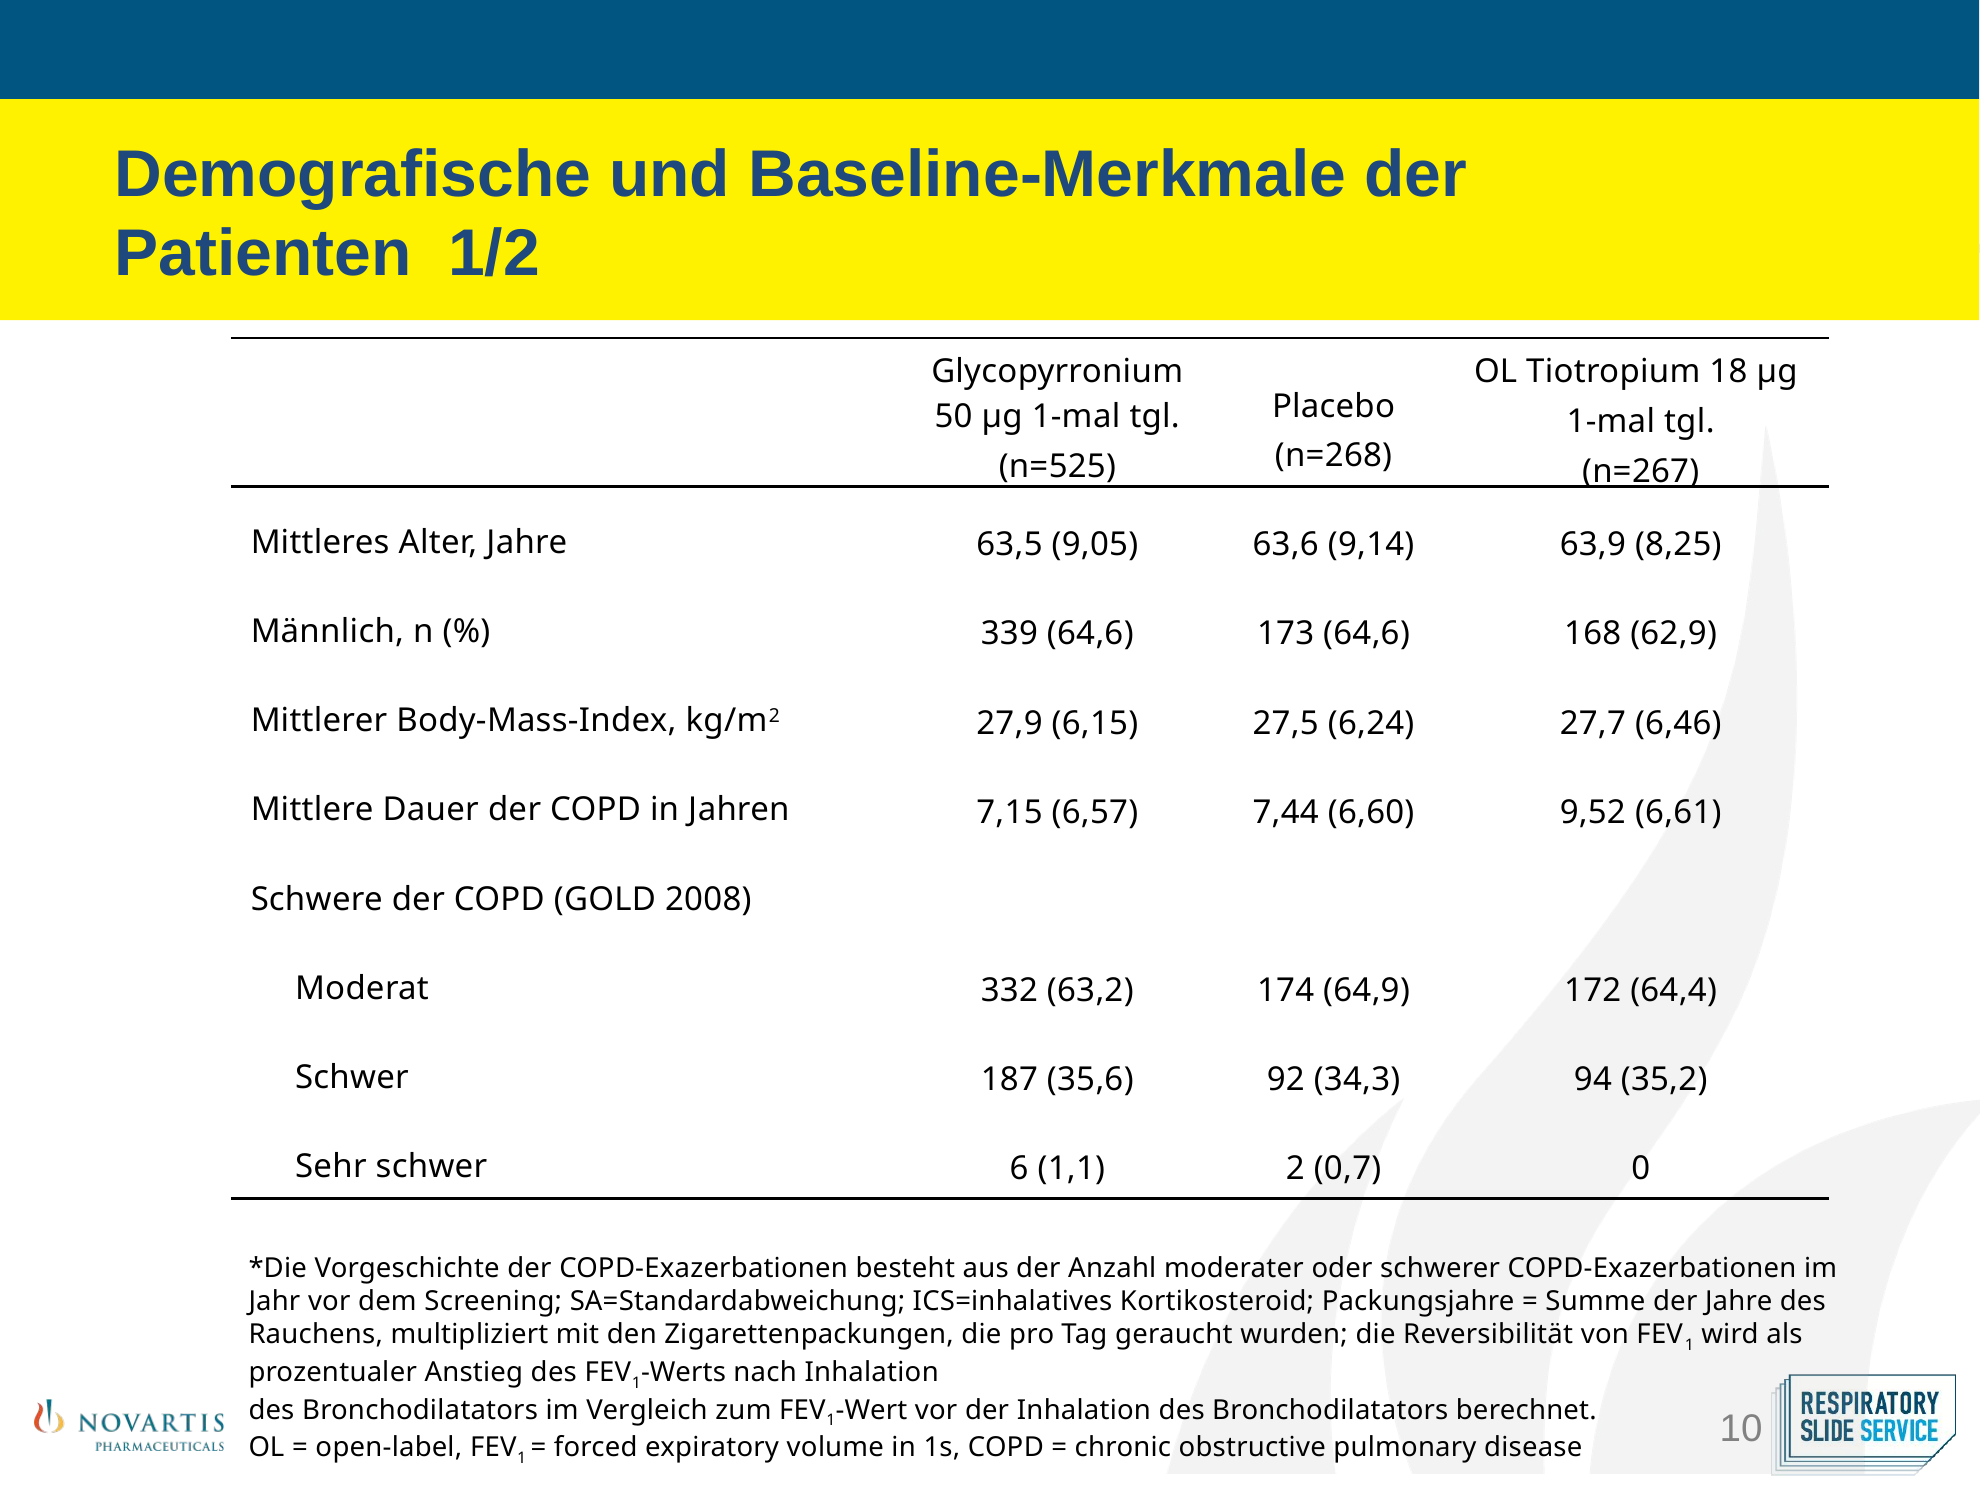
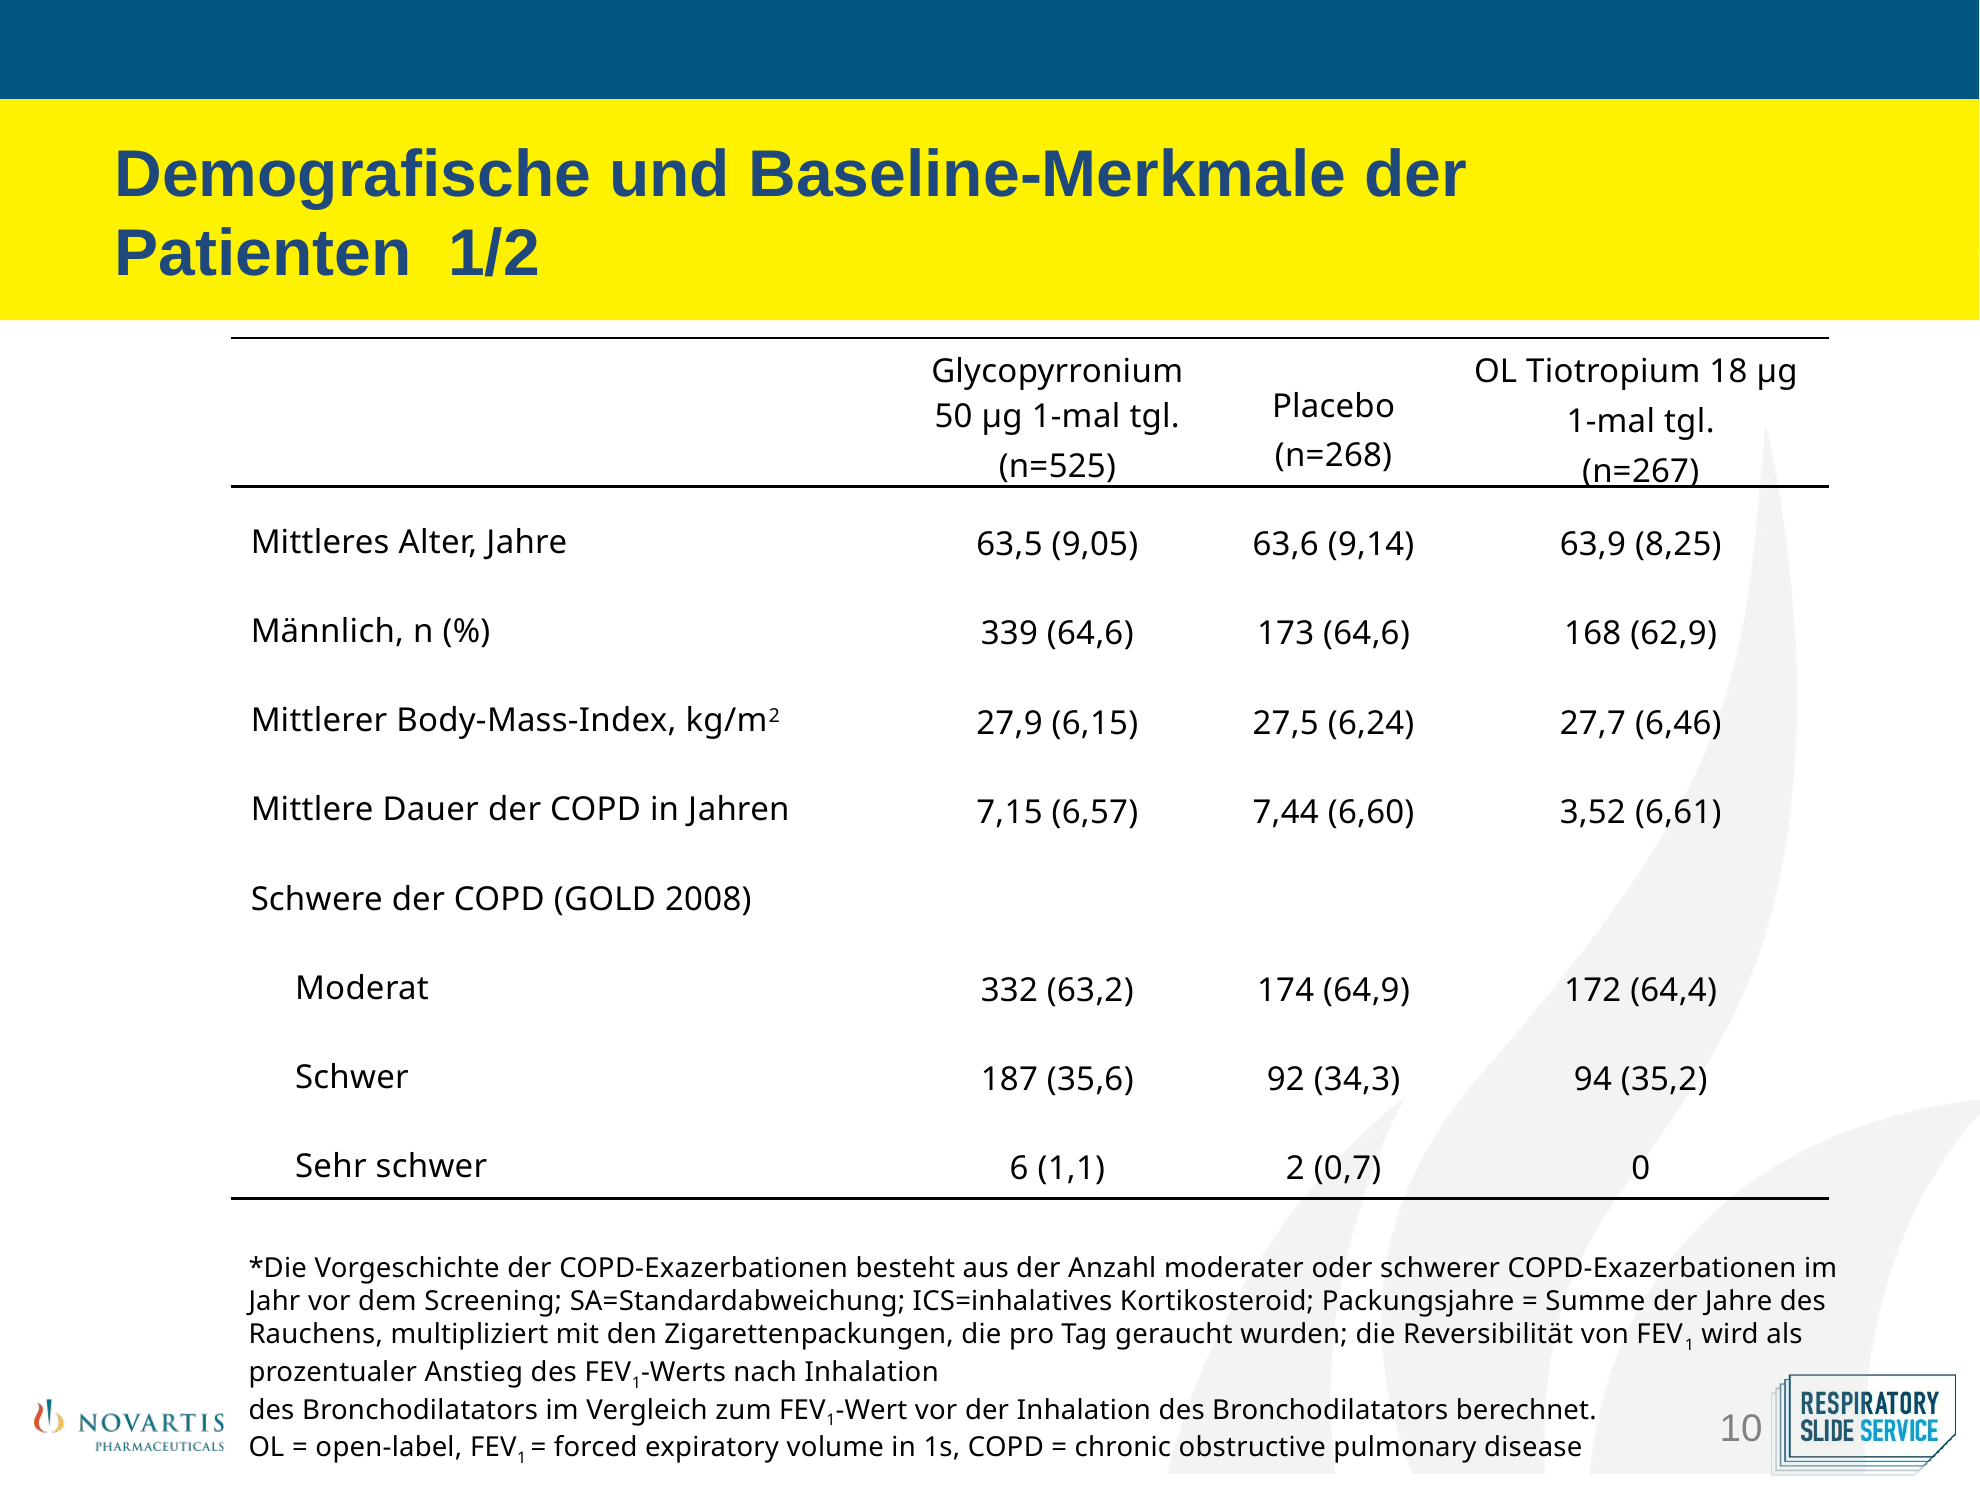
9,52: 9,52 -> 3,52
